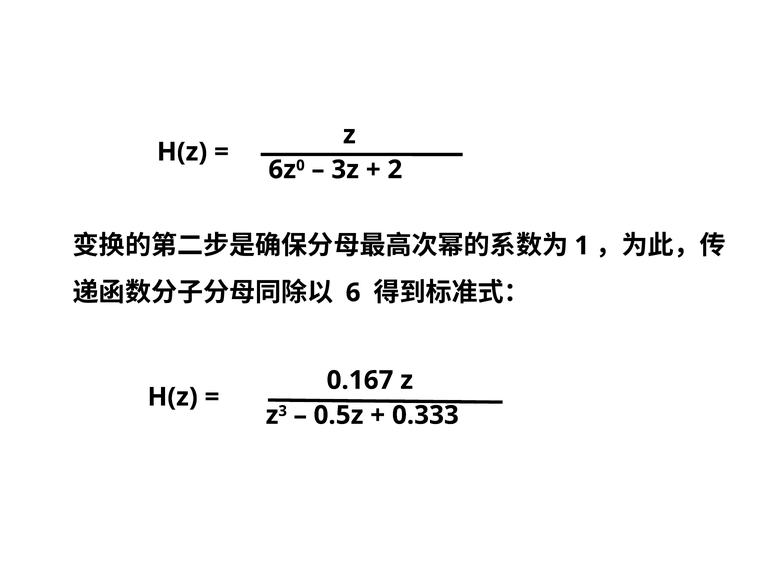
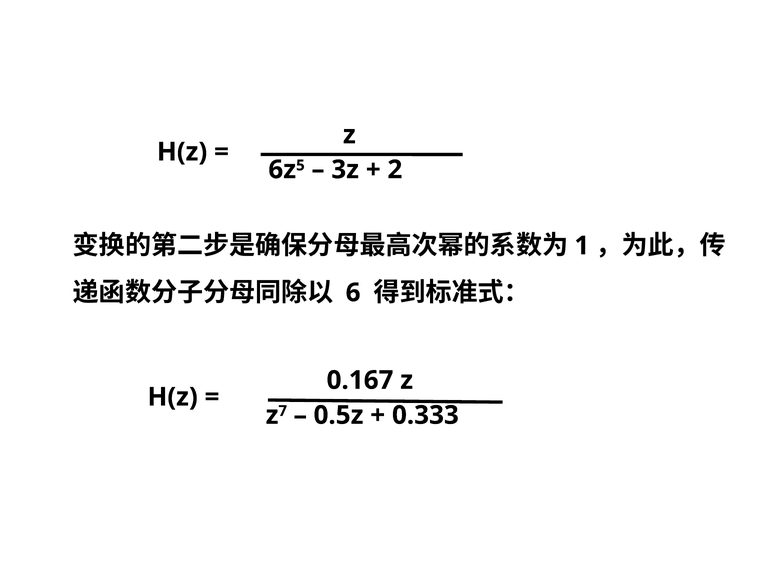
0: 0 -> 5
3: 3 -> 7
